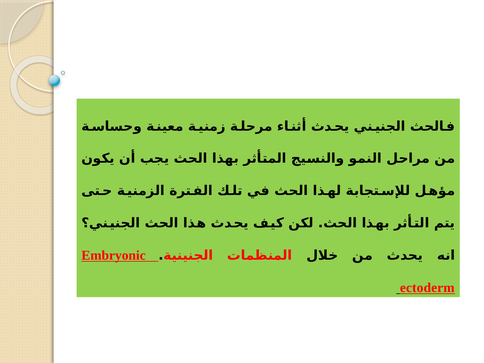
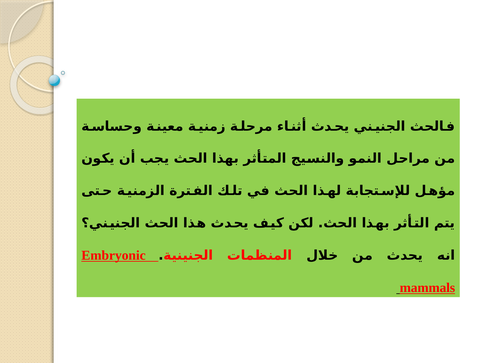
ectoderm: ectoderm -> mammals
